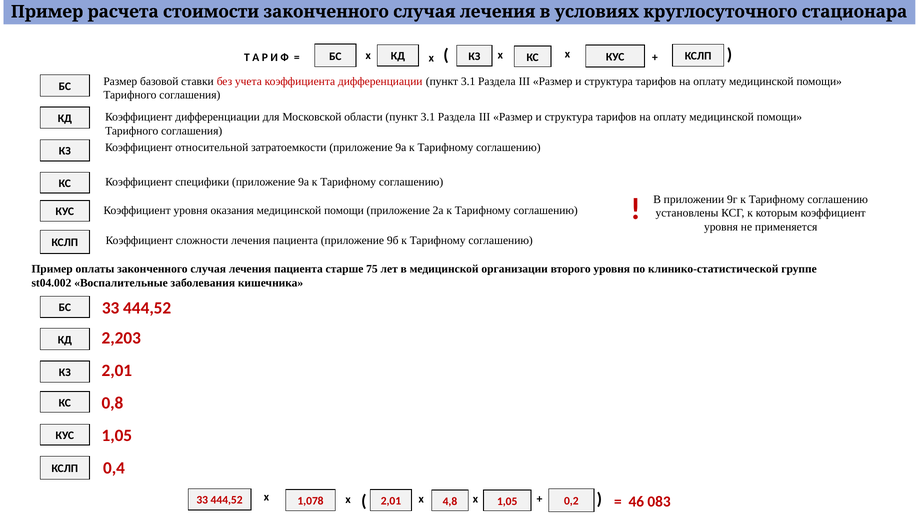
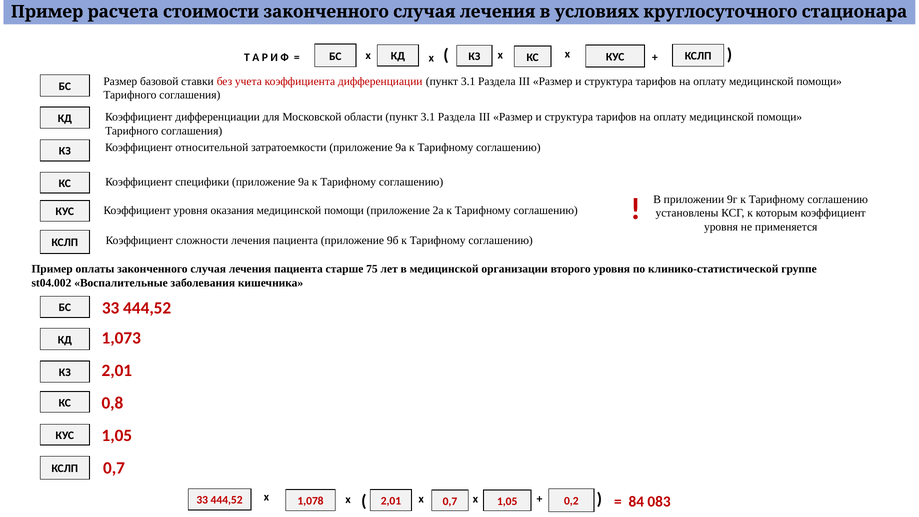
2,203: 2,203 -> 1,073
0,4 at (114, 468): 0,4 -> 0,7
2,01 4,8: 4,8 -> 0,7
46: 46 -> 84
